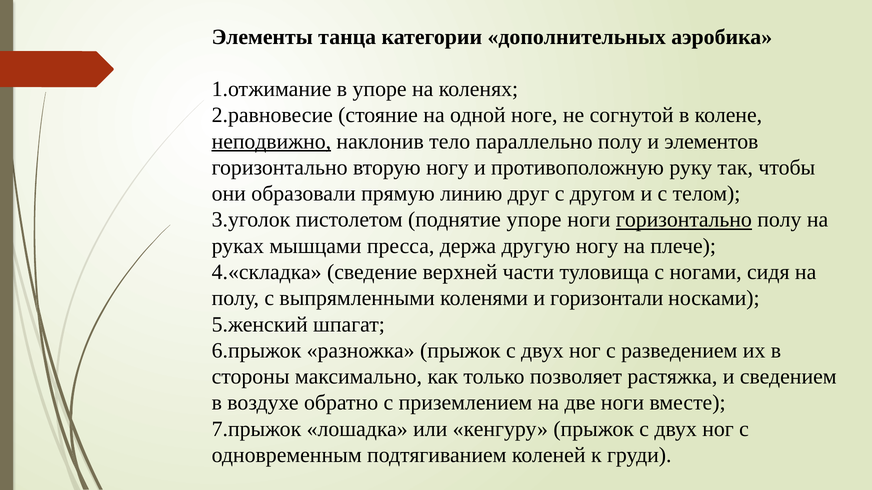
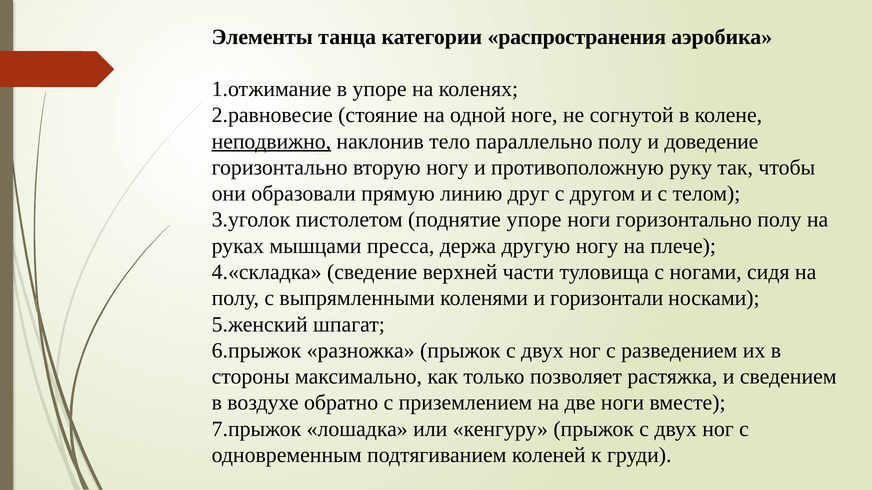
дополнительных: дополнительных -> распространения
элементов: элементов -> доведение
горизонтально at (684, 220) underline: present -> none
